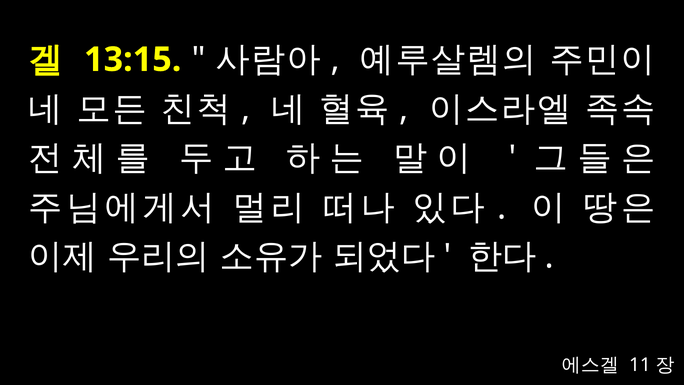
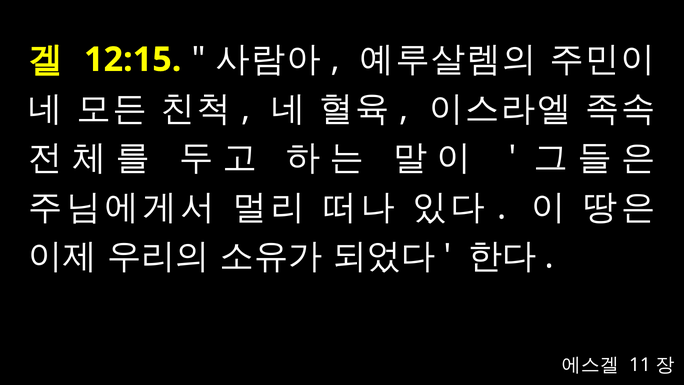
13:15: 13:15 -> 12:15
